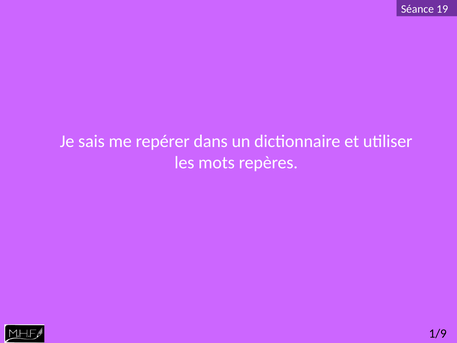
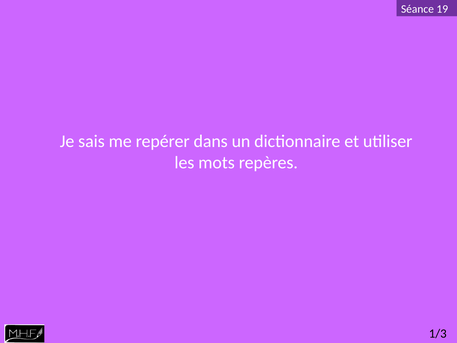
1/9: 1/9 -> 1/3
